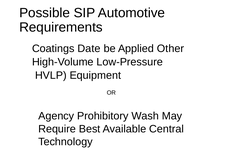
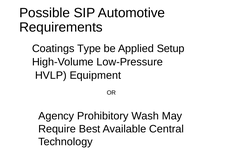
Date: Date -> Type
Other: Other -> Setup
